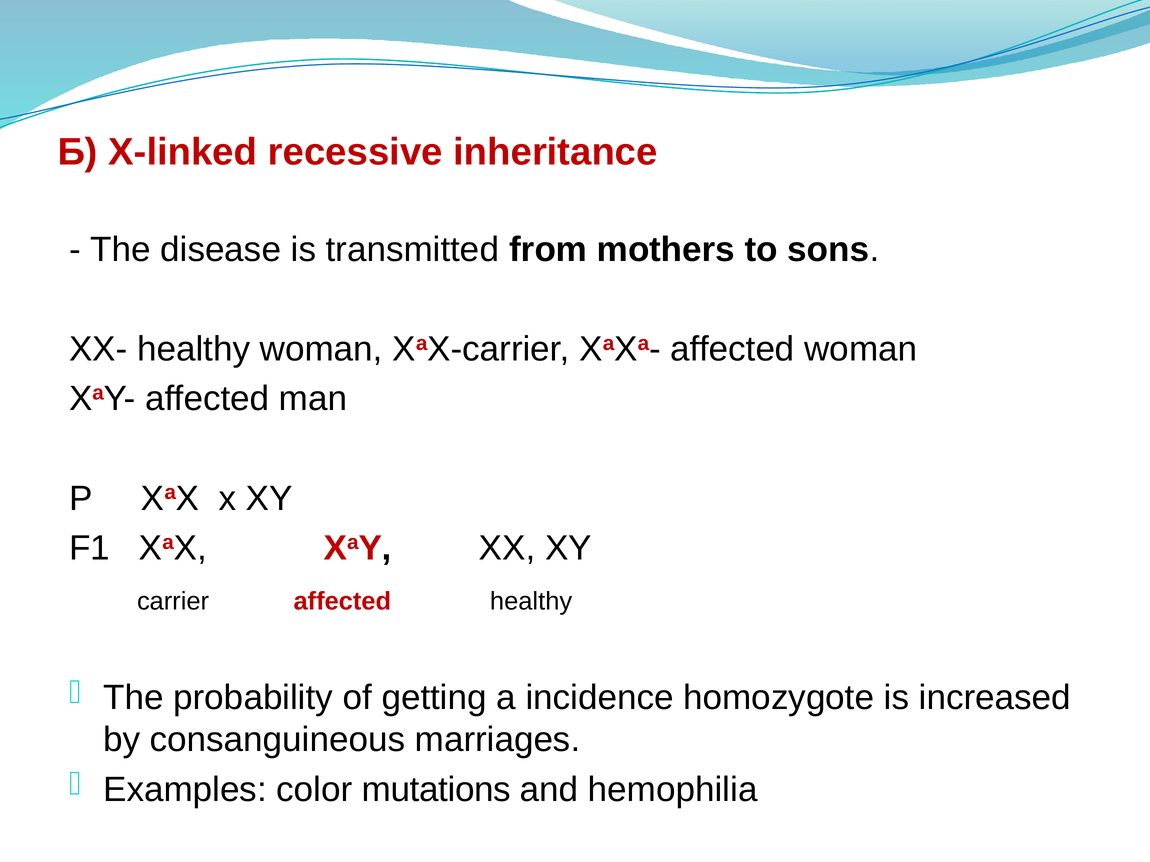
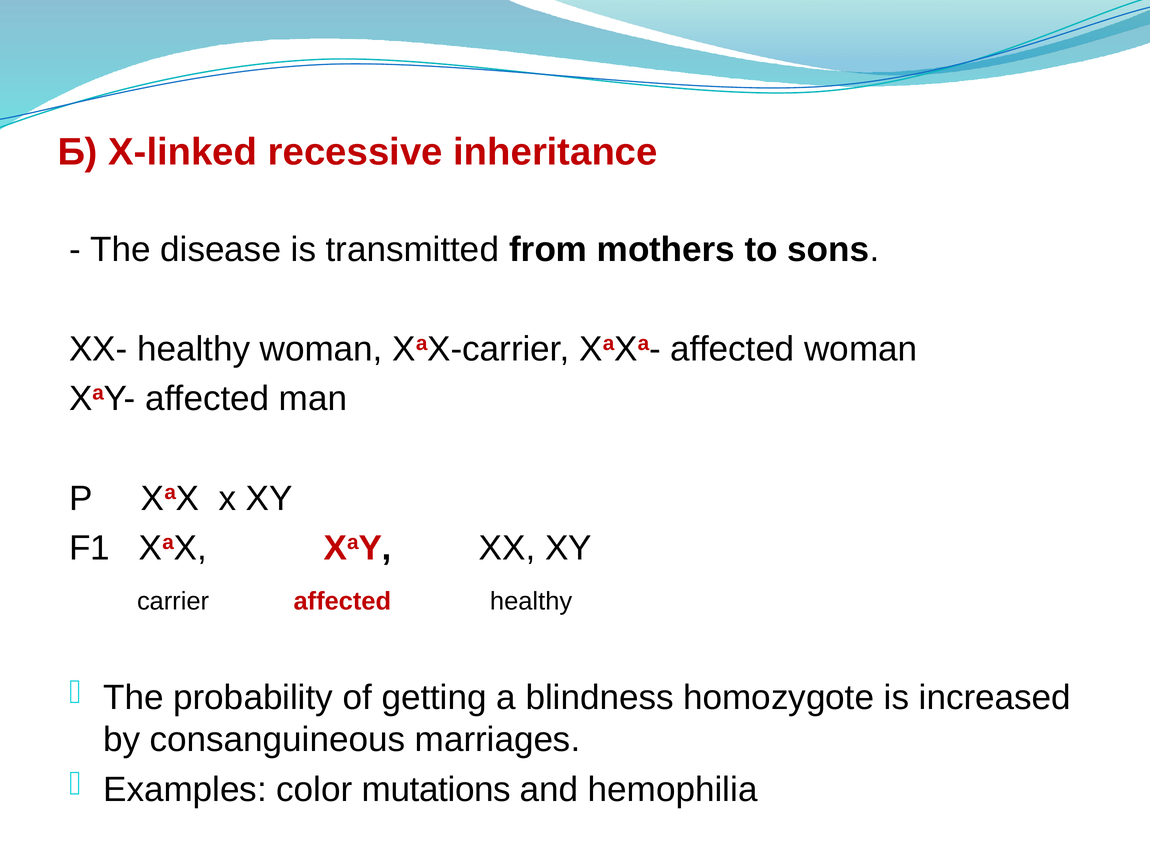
incidence: incidence -> blindness
